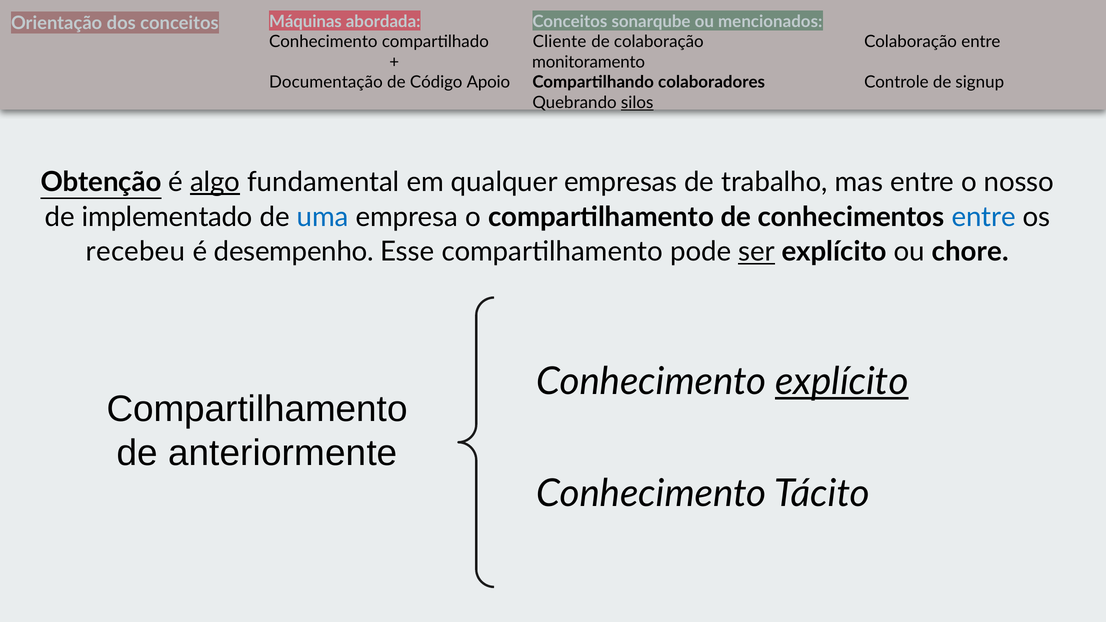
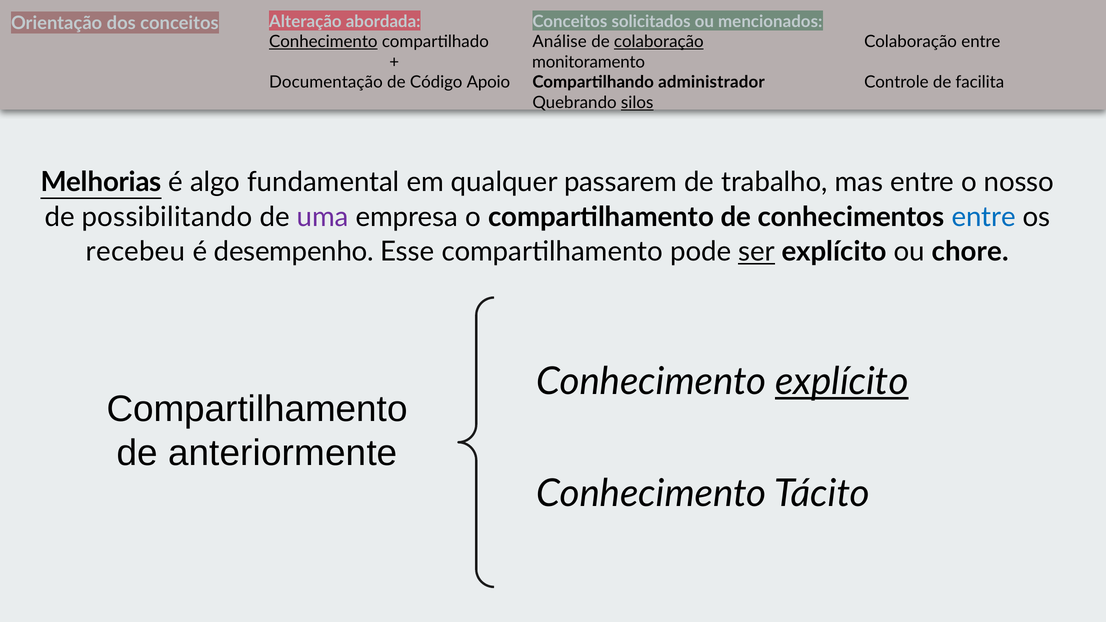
Máquinas: Máquinas -> Alteração
sonarqube: sonarqube -> solicitados
Conhecimento at (323, 42) underline: none -> present
Cliente: Cliente -> Análise
colaboração at (659, 42) underline: none -> present
colaboradores: colaboradores -> administrador
signup: signup -> facilita
Obtenção: Obtenção -> Melhorias
algo underline: present -> none
empresas: empresas -> passarem
implementado: implementado -> possibilitando
uma colour: blue -> purple
